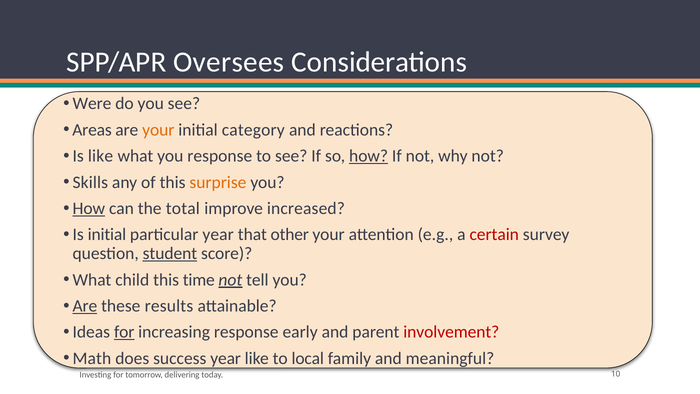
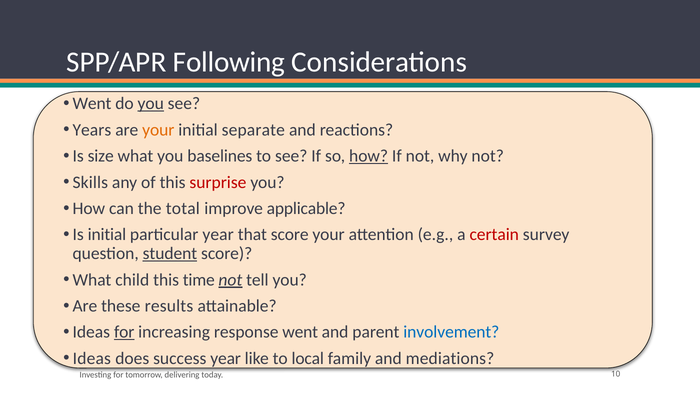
Oversees: Oversees -> Following
Were at (92, 104): Were -> Went
you at (151, 104) underline: none -> present
Areas: Areas -> Years
category: category -> separate
Is like: like -> size
you response: response -> baselines
surprise colour: orange -> red
How at (89, 208) underline: present -> none
increased: increased -> applicable
that other: other -> score
Are at (85, 306) underline: present -> none
response early: early -> went
involvement colour: red -> blue
Math at (92, 358): Math -> Ideas
meaningful: meaningful -> mediations
